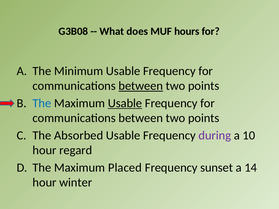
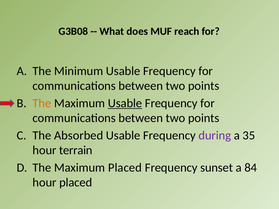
hours: hours -> reach
between at (141, 86) underline: present -> none
The at (42, 103) colour: blue -> orange
10: 10 -> 35
regard: regard -> terrain
14: 14 -> 84
hour winter: winter -> placed
